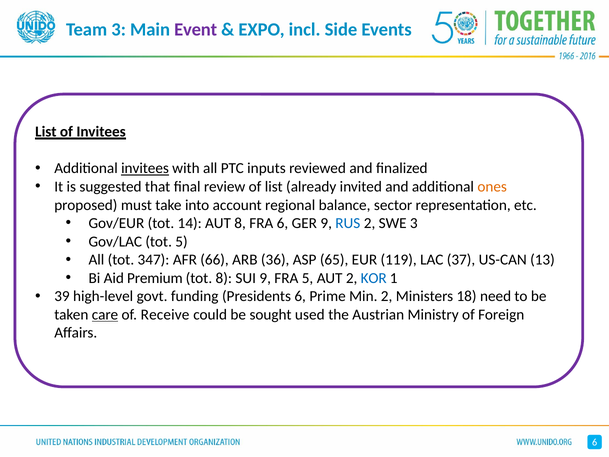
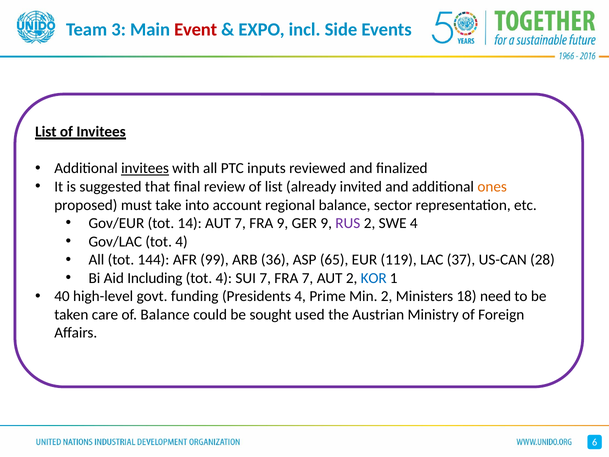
Event colour: purple -> red
AUT 8: 8 -> 7
FRA 6: 6 -> 9
RUS colour: blue -> purple
SWE 3: 3 -> 4
Gov/LAC tot 5: 5 -> 4
347: 347 -> 144
66: 66 -> 99
13: 13 -> 28
Premium: Premium -> Including
8 at (224, 278): 8 -> 4
SUI 9: 9 -> 7
FRA 5: 5 -> 7
39: 39 -> 40
Presidents 6: 6 -> 4
care underline: present -> none
of Receive: Receive -> Balance
